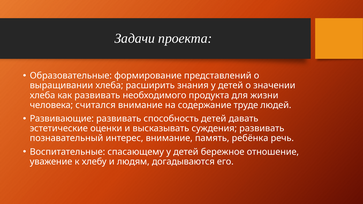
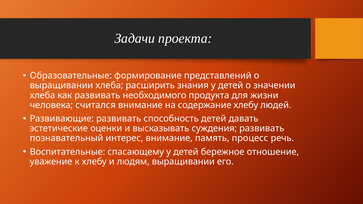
содержание труде: труде -> хлебу
ребёнка: ребёнка -> процесс
людям догадываются: догадываются -> выращивании
